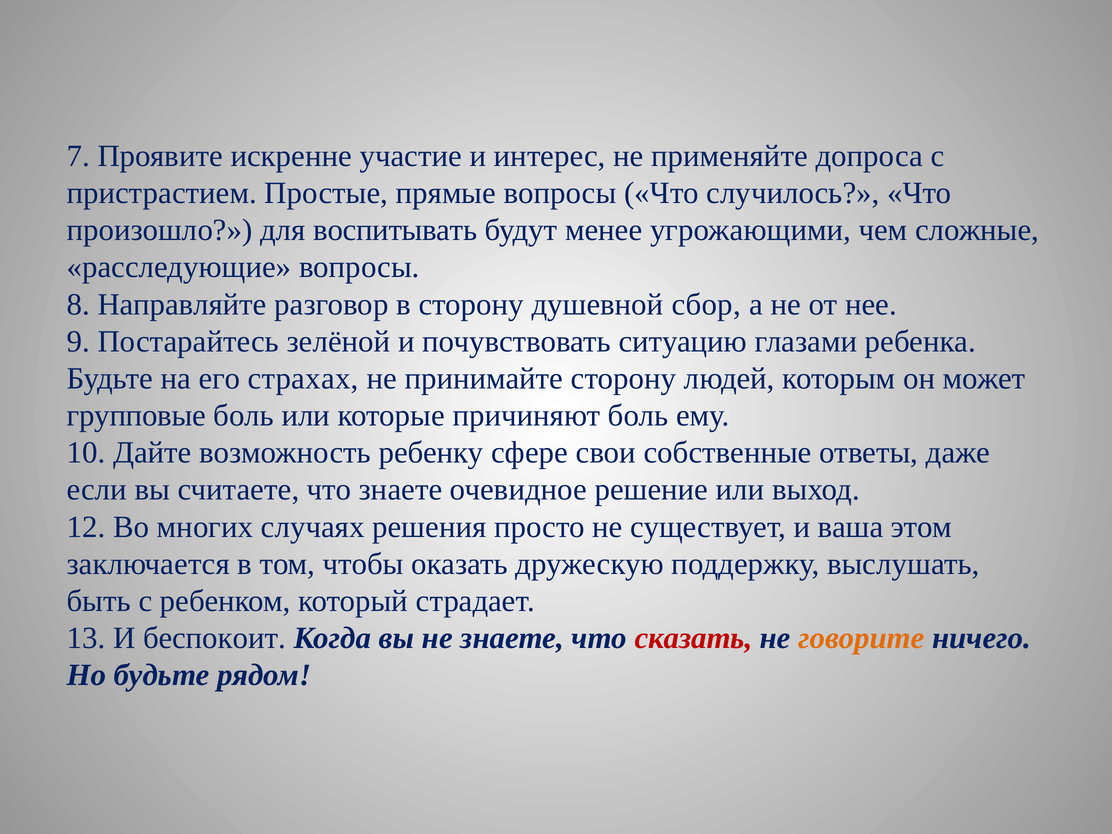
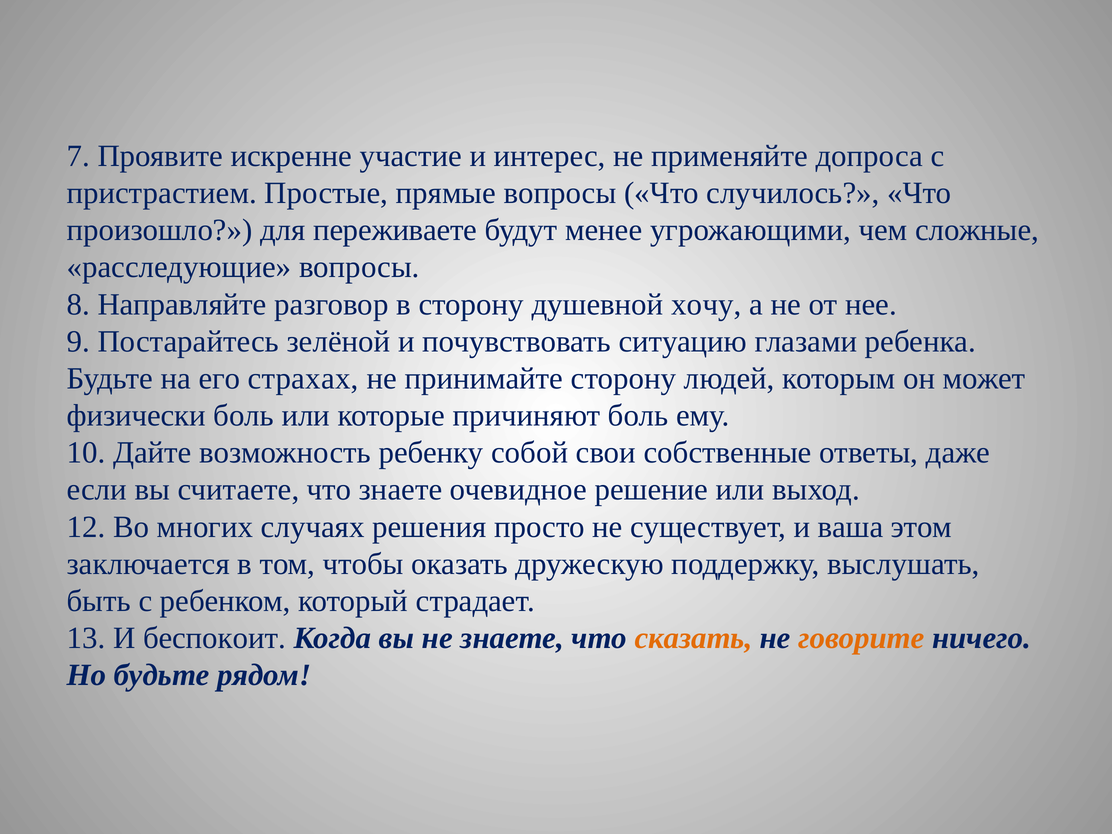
воспитывать: воспитывать -> переживаете
сбор: сбор -> хочу
групповые: групповые -> физически
сфере: сфере -> собой
сказать colour: red -> orange
